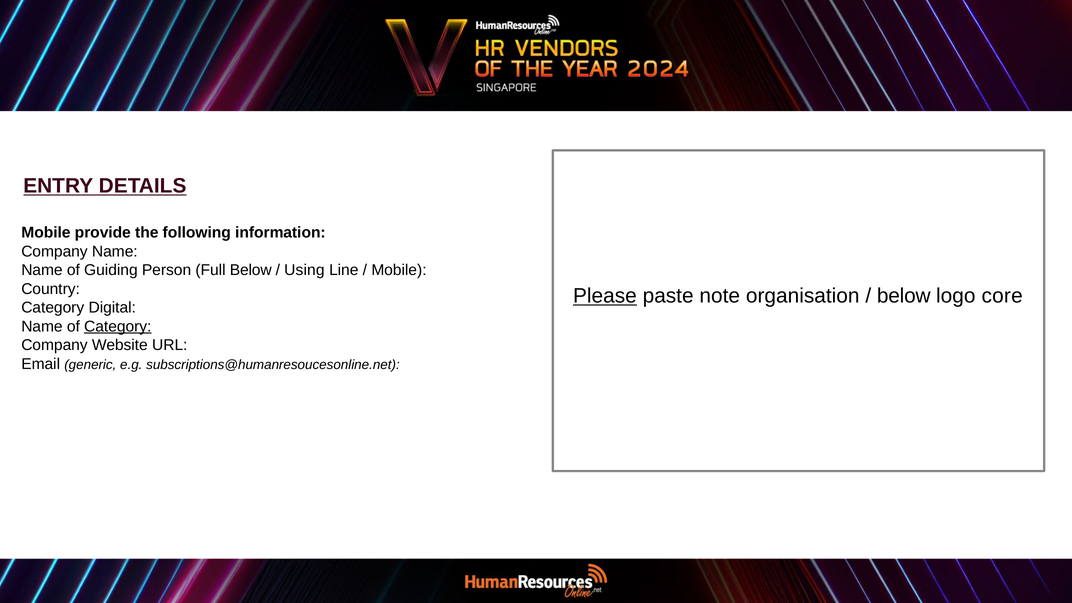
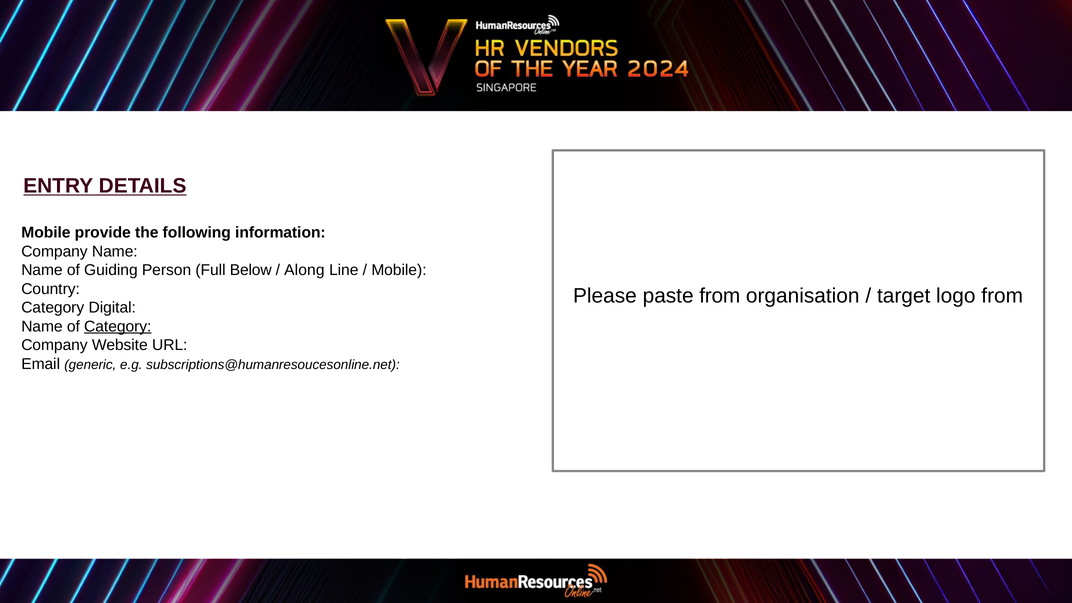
Using: Using -> Along
Please underline: present -> none
paste note: note -> from
below at (904, 296): below -> target
logo core: core -> from
